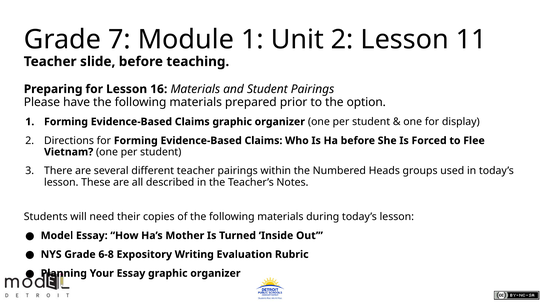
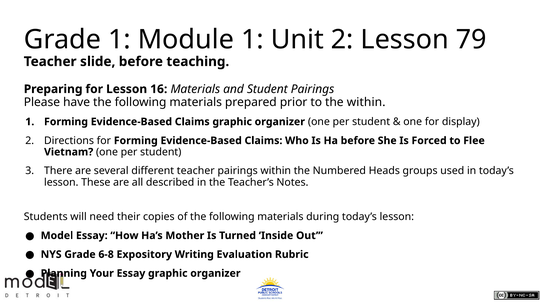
Grade 7: 7 -> 1
11: 11 -> 79
the option: option -> within
